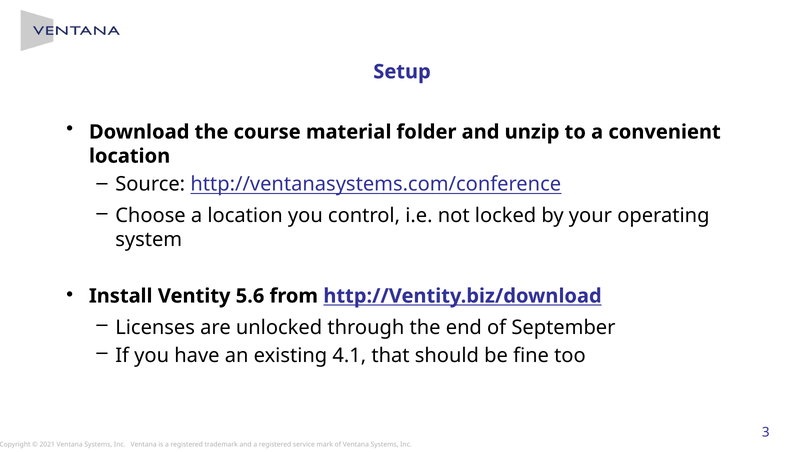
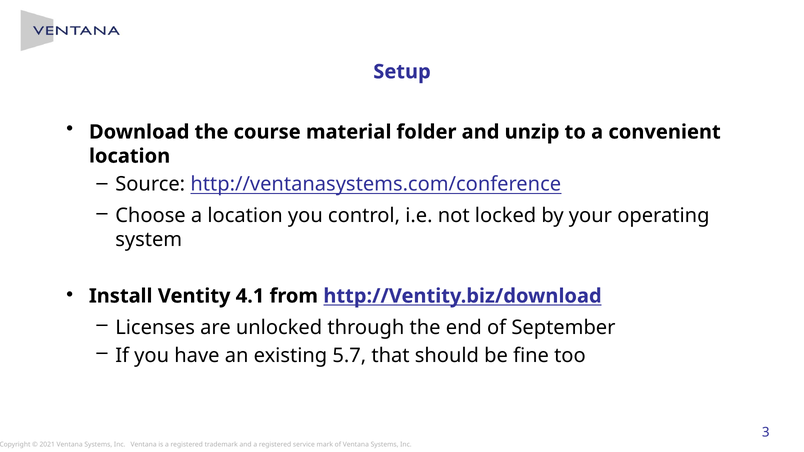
5.6: 5.6 -> 4.1
4.1: 4.1 -> 5.7
